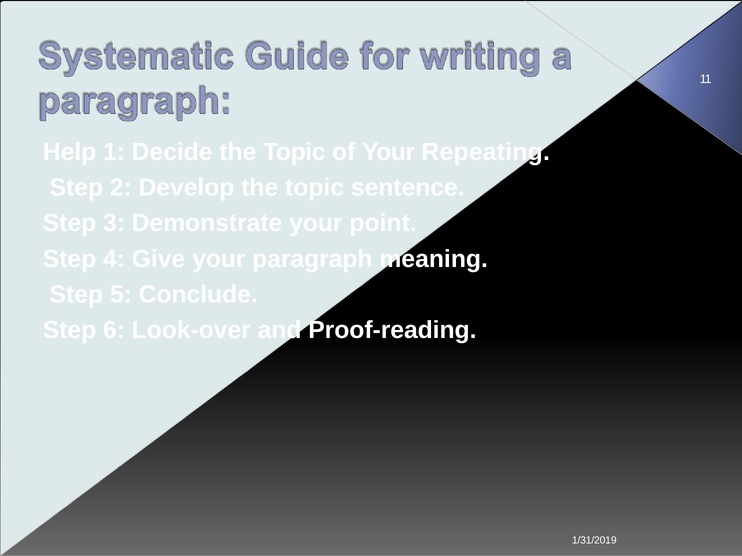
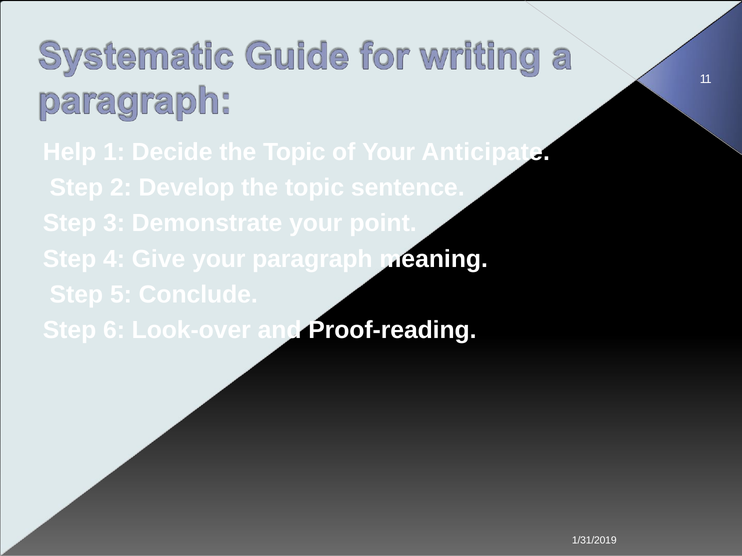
Repeating: Repeating -> Anticipate
